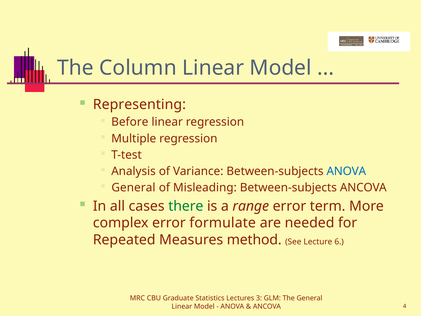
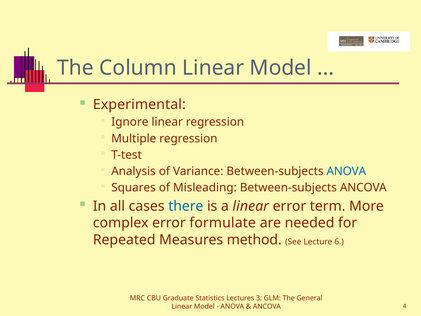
Representing: Representing -> Experimental
Before: Before -> Ignore
General at (133, 188): General -> Squares
there colour: green -> blue
a range: range -> linear
